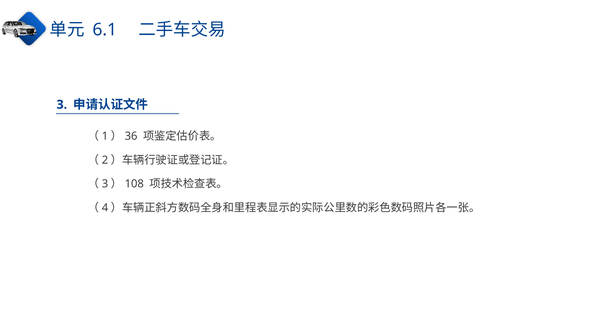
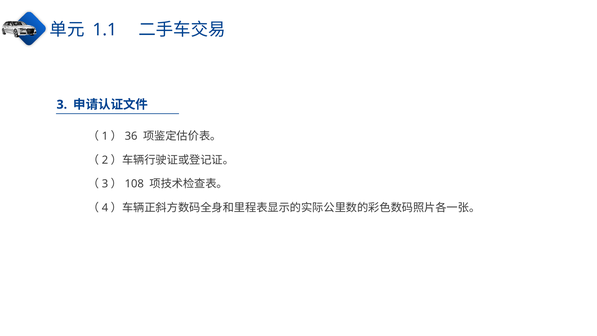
6.1: 6.1 -> 1.1
